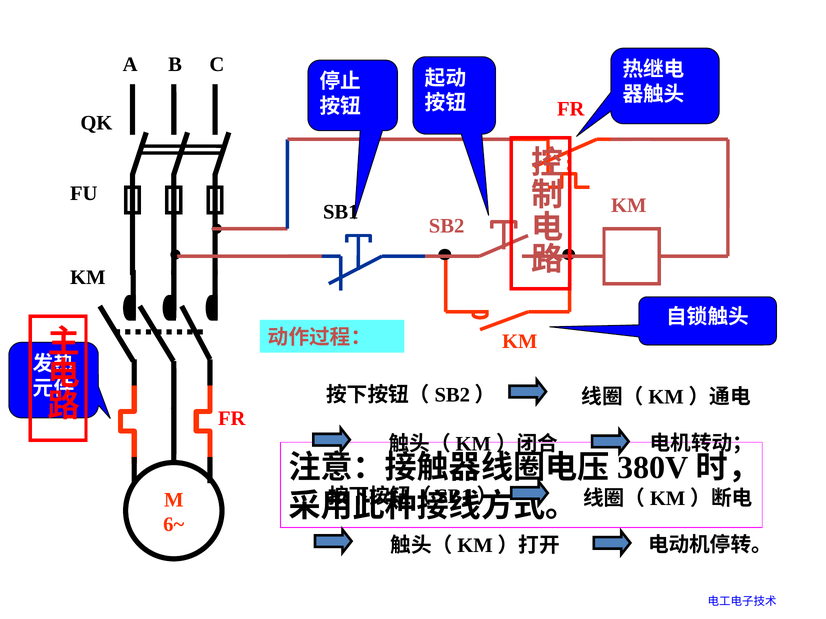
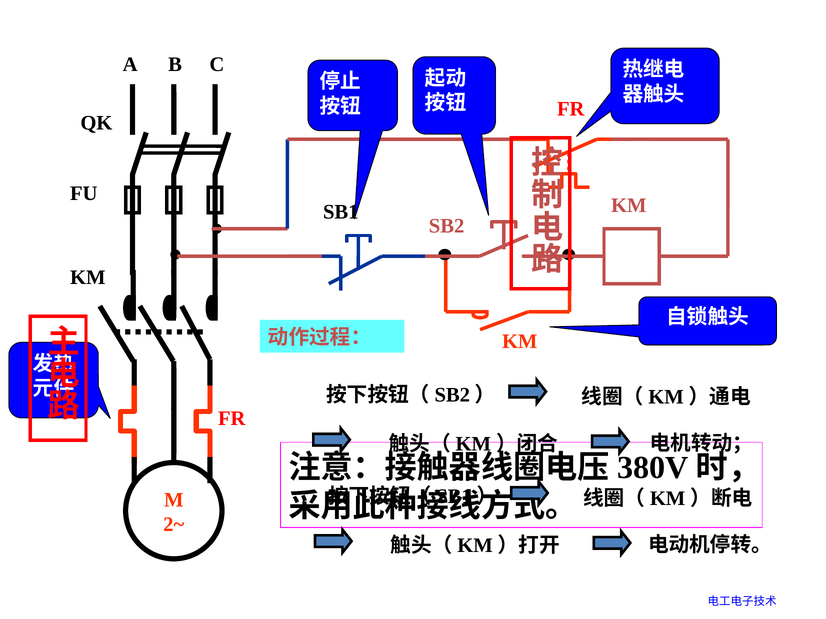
6~: 6~ -> 2~
